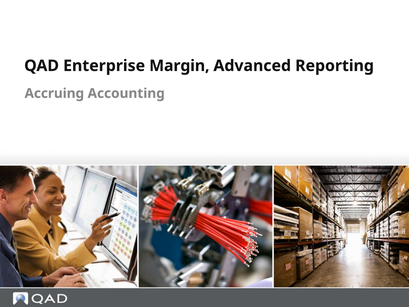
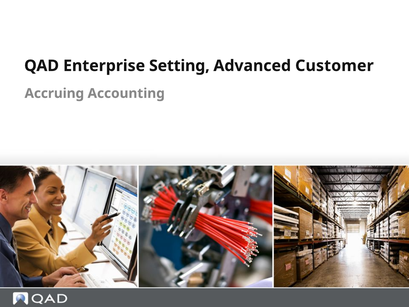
Margin: Margin -> Setting
Reporting: Reporting -> Customer
